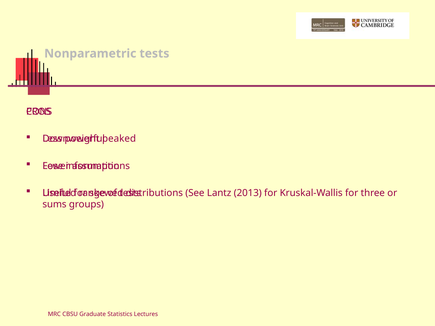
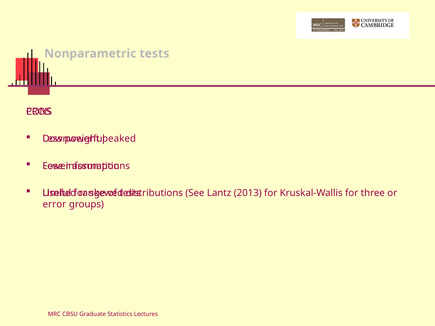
sums: sums -> error
